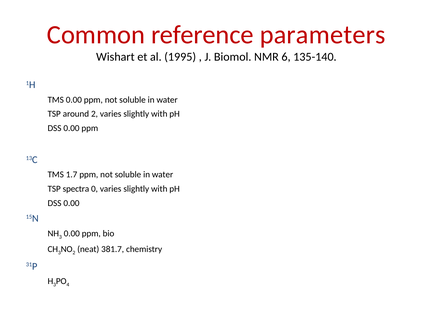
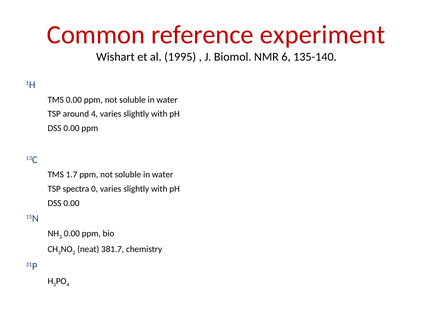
parameters: parameters -> experiment
around 2: 2 -> 4
